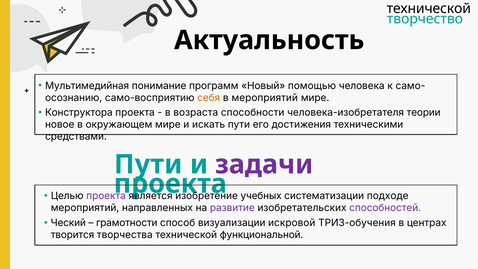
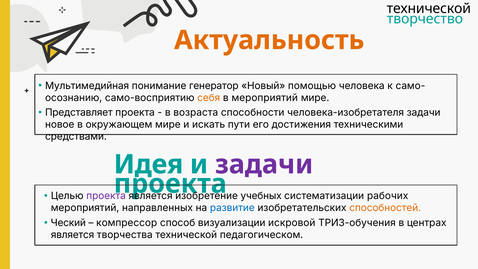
Актуальность colour: black -> orange
программ: программ -> генератор
Конструктора: Конструктора -> Представляет
человека-изобретателя теории: теории -> задачи
Пути at (148, 164): Пути -> Идея
подходе: подходе -> рабочих
развитие colour: purple -> blue
способностей colour: purple -> orange
грамотности: грамотности -> компрессор
творится at (73, 235): творится -> является
функциональной: функциональной -> педагогическом
